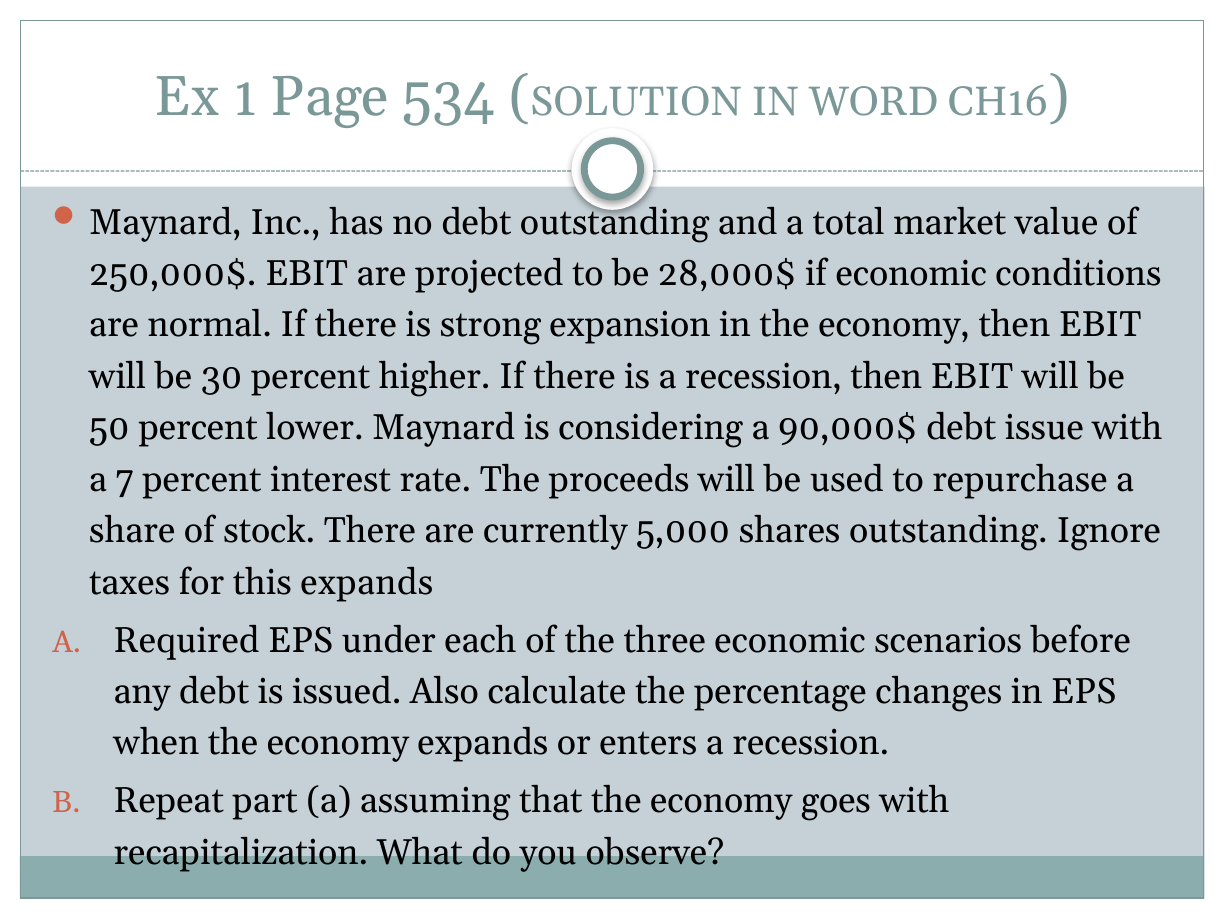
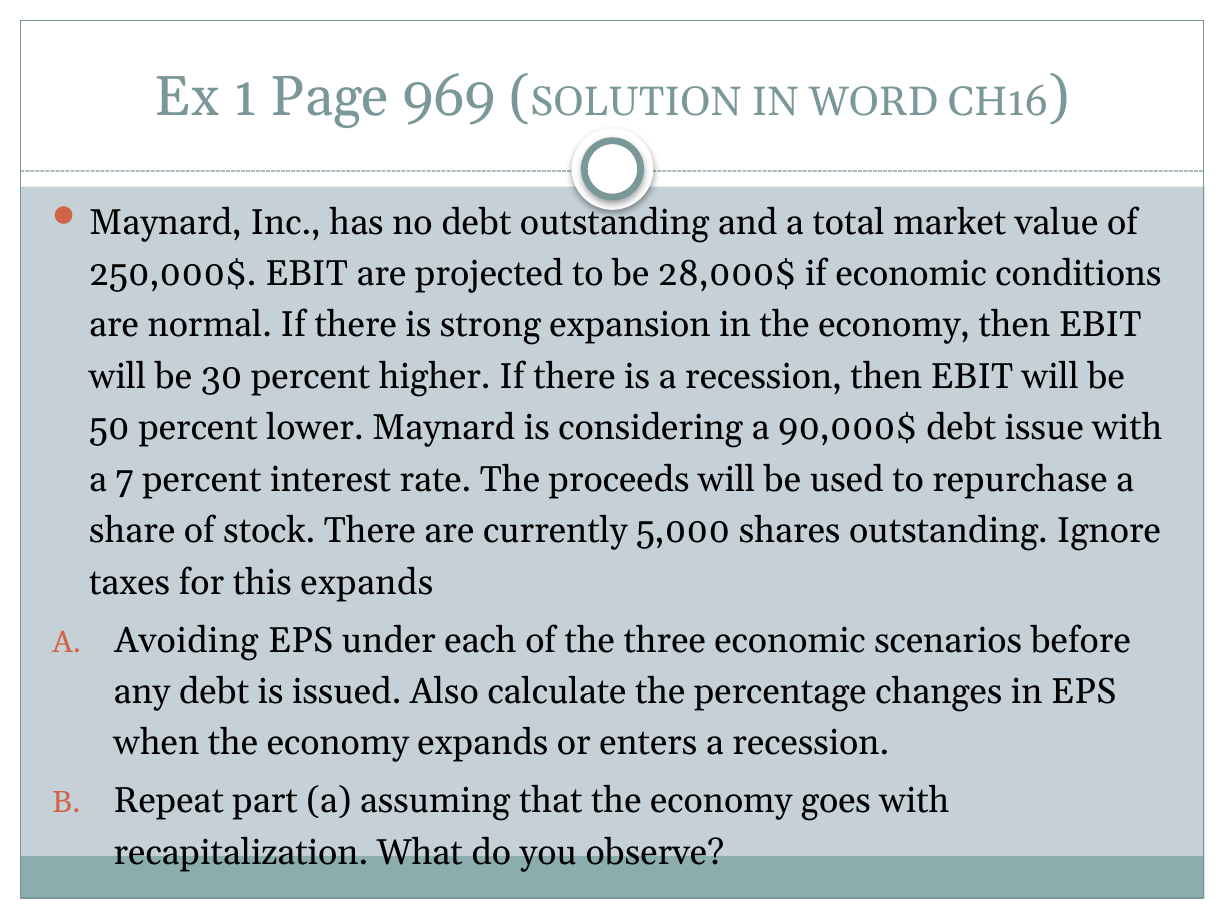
534: 534 -> 969
Required: Required -> Avoiding
